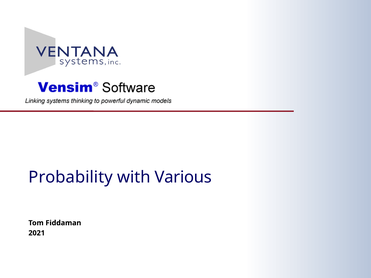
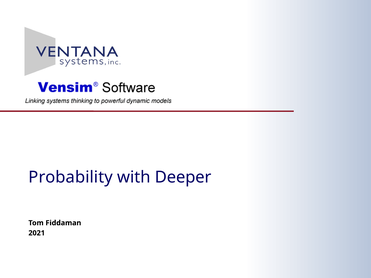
Various: Various -> Deeper
